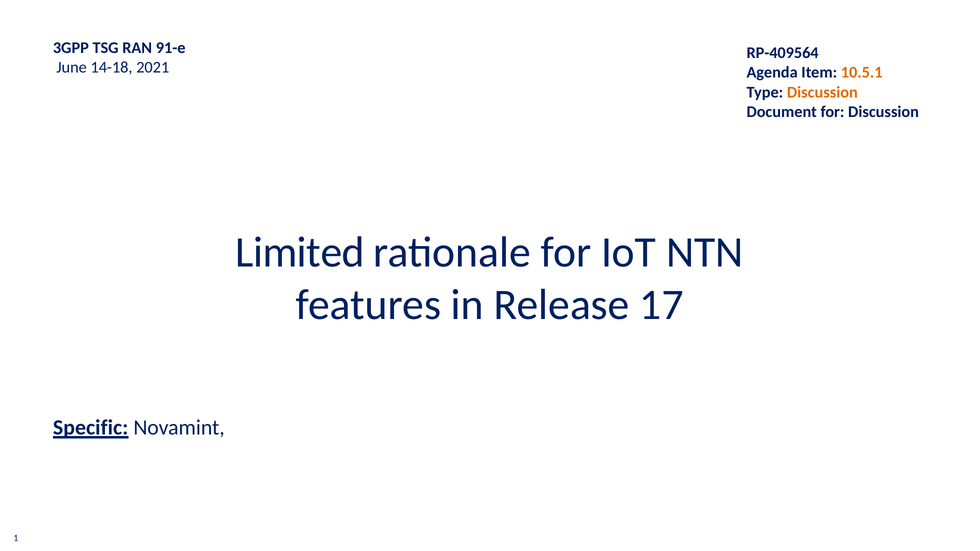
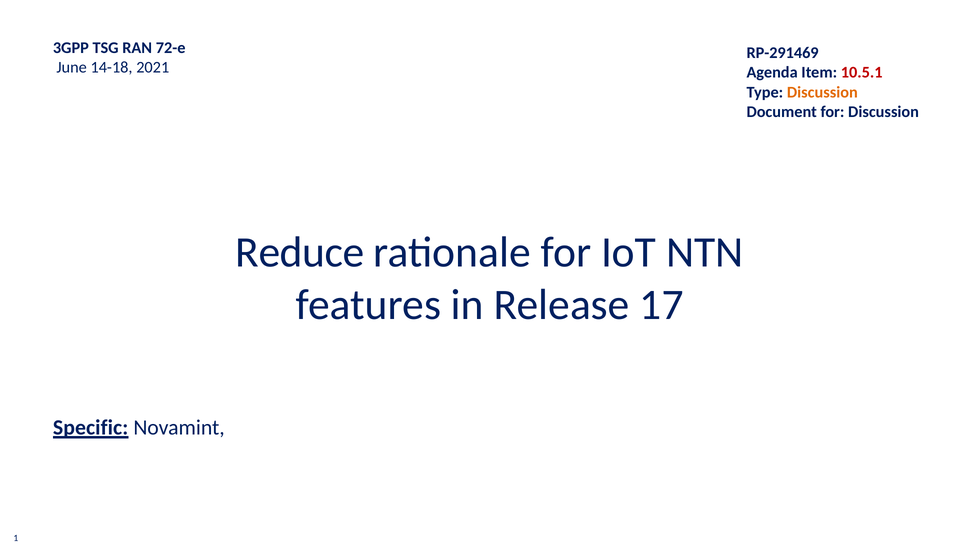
91-e: 91-e -> 72-e
RP-409564: RP-409564 -> RP-291469
10.5.1 colour: orange -> red
Limited: Limited -> Reduce
